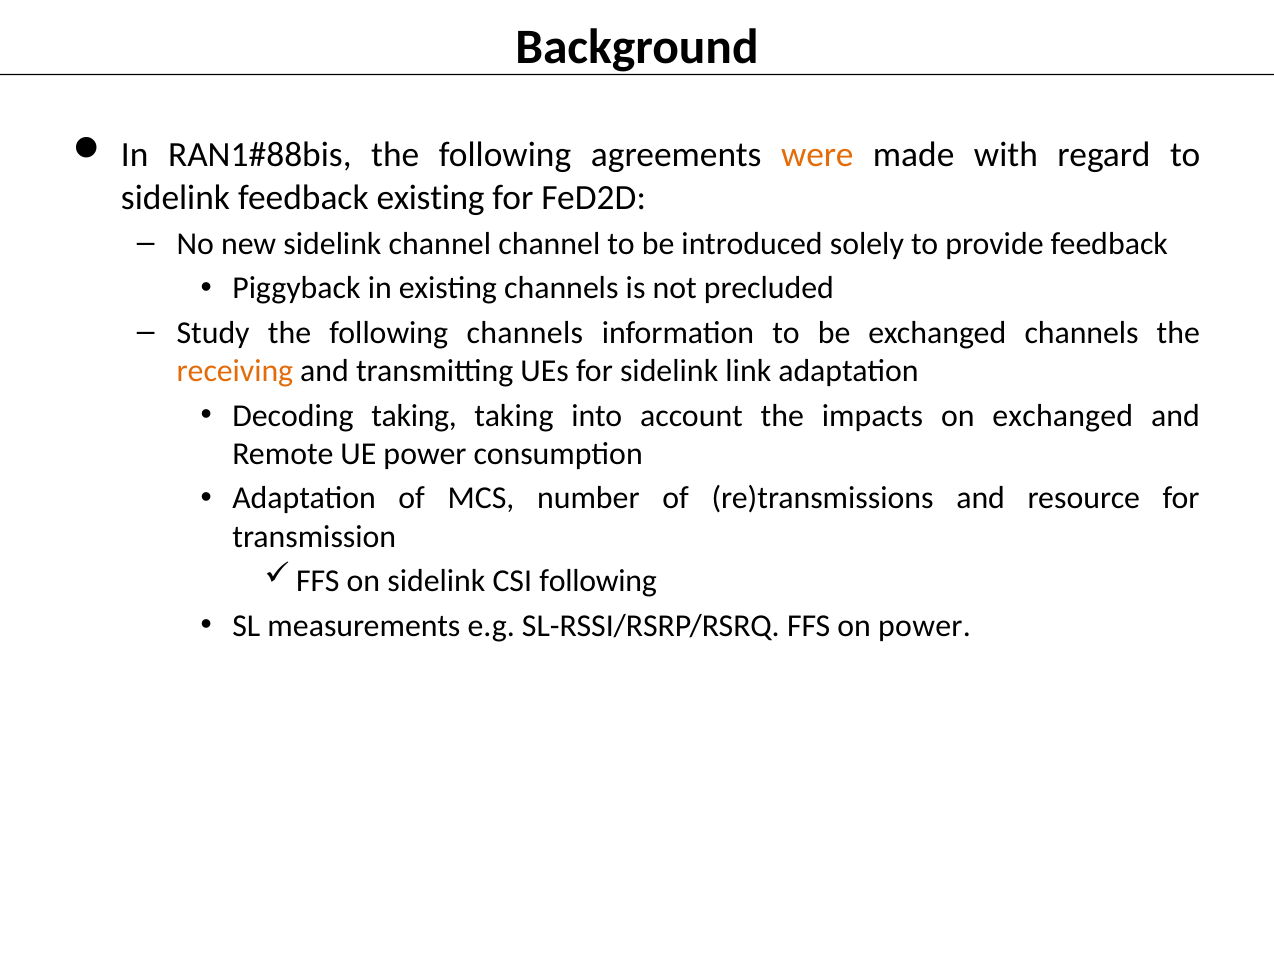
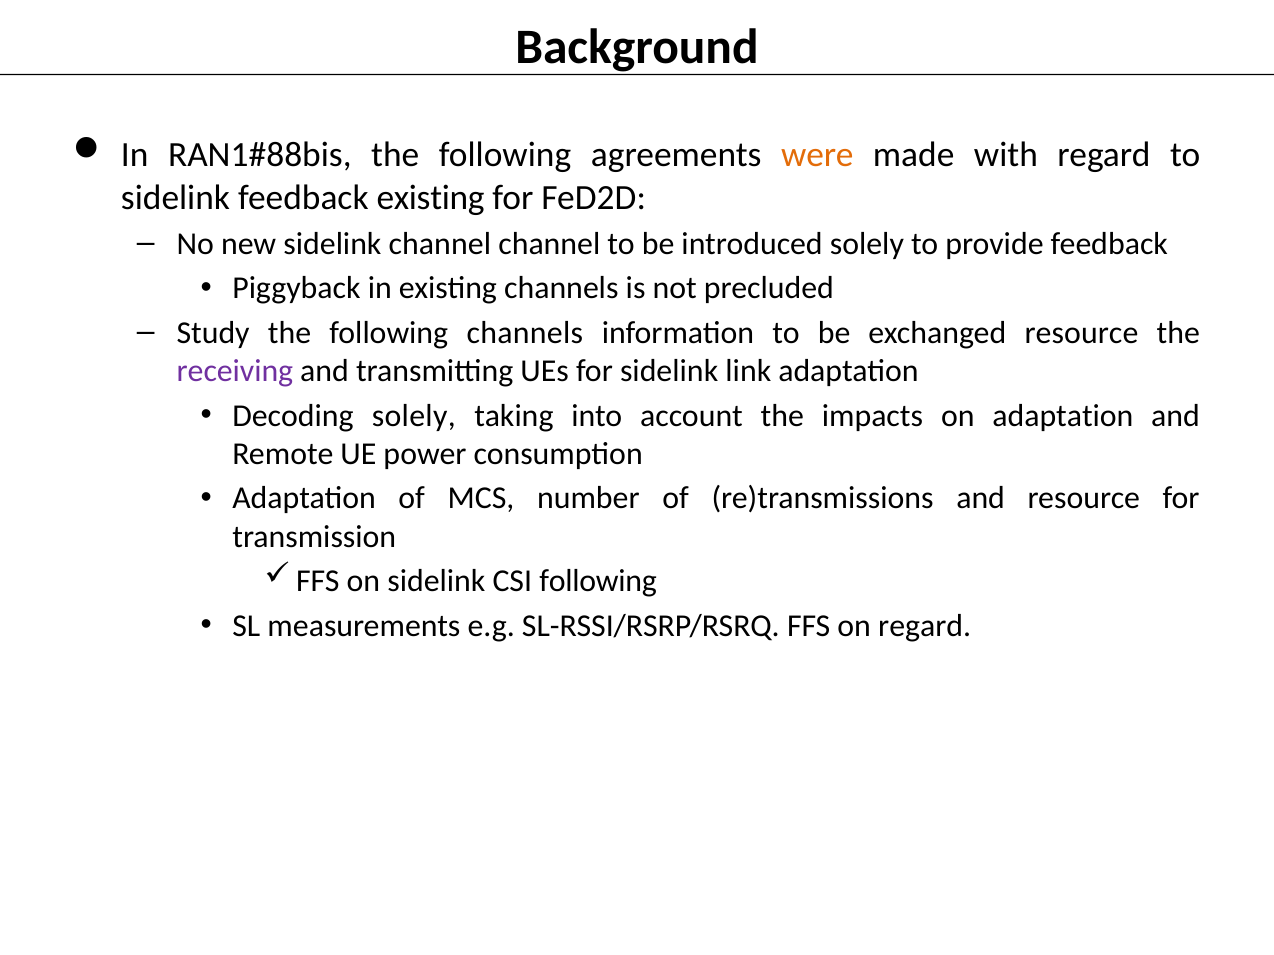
exchanged channels: channels -> resource
receiving colour: orange -> purple
Decoding taking: taking -> solely
on exchanged: exchanged -> adaptation
on power: power -> regard
